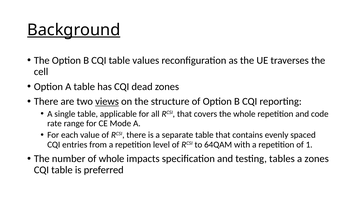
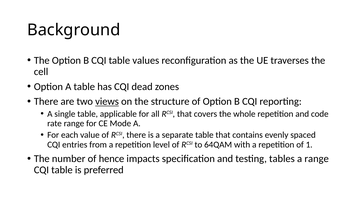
Background underline: present -> none
of whole: whole -> hence
a zones: zones -> range
